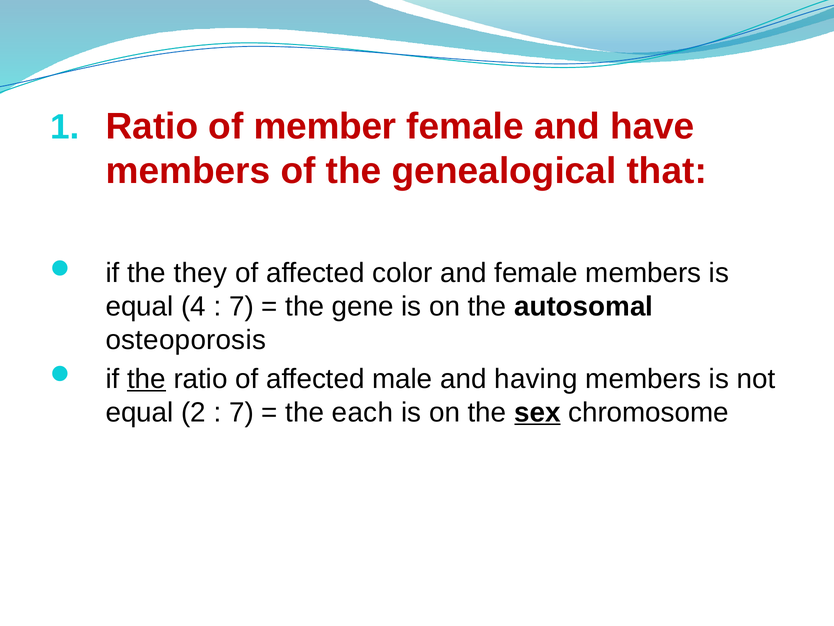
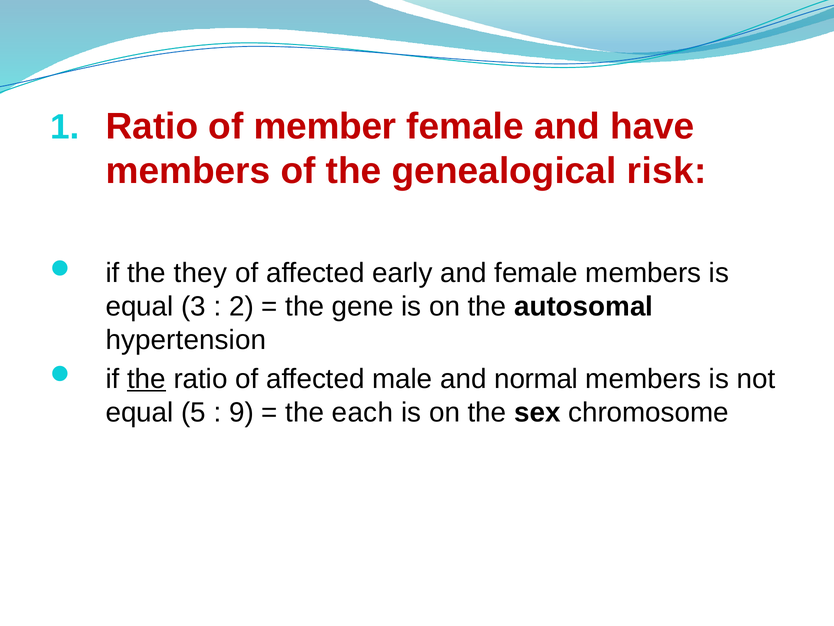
that: that -> risk
color: color -> early
4: 4 -> 3
7 at (241, 306): 7 -> 2
osteoporosis: osteoporosis -> hypertension
having: having -> normal
2: 2 -> 5
7 at (241, 412): 7 -> 9
sex underline: present -> none
